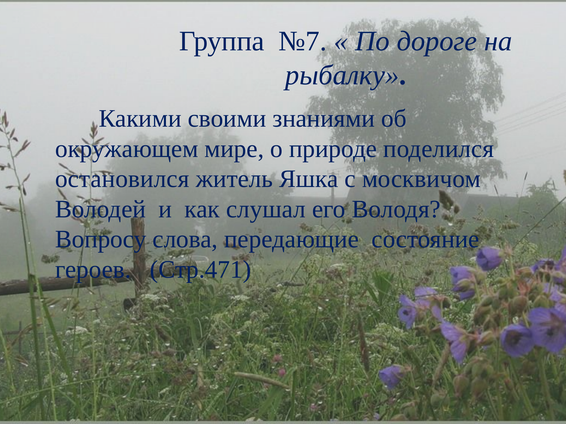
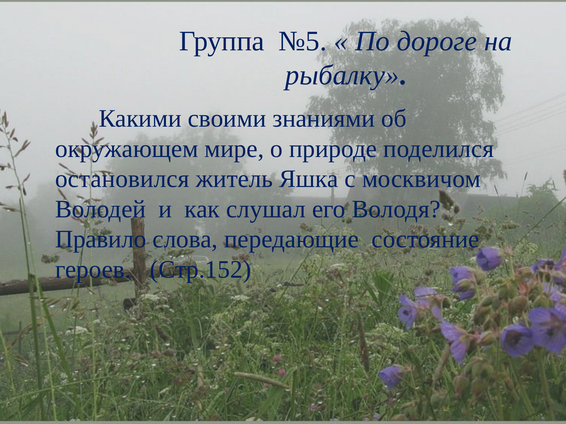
№7: №7 -> №5
Вопросу: Вопросу -> Правило
Стр.471: Стр.471 -> Стр.152
